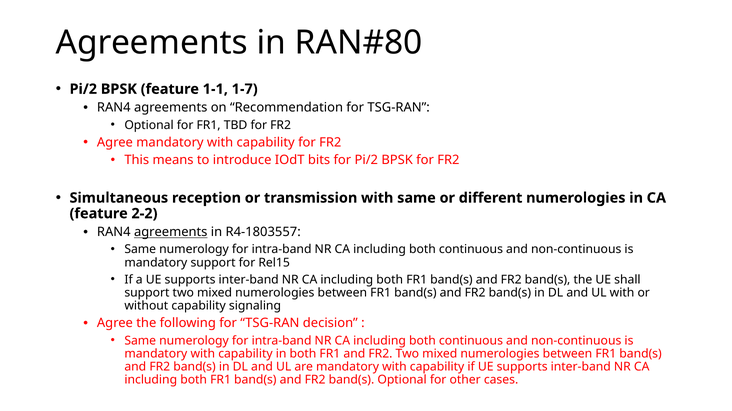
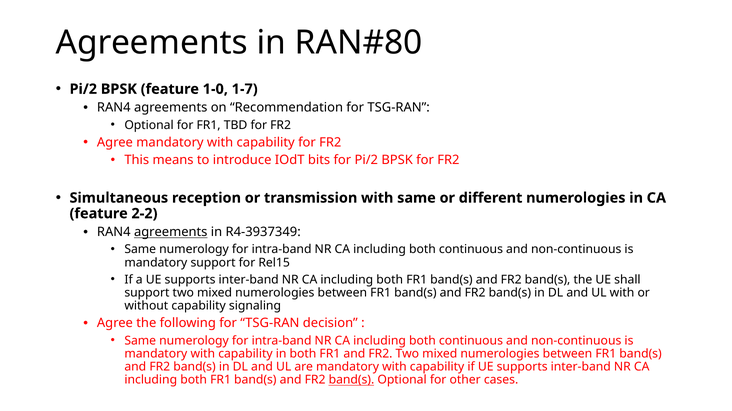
1-1: 1-1 -> 1-0
R4-1803557: R4-1803557 -> R4-3937349
band(s at (351, 381) underline: none -> present
